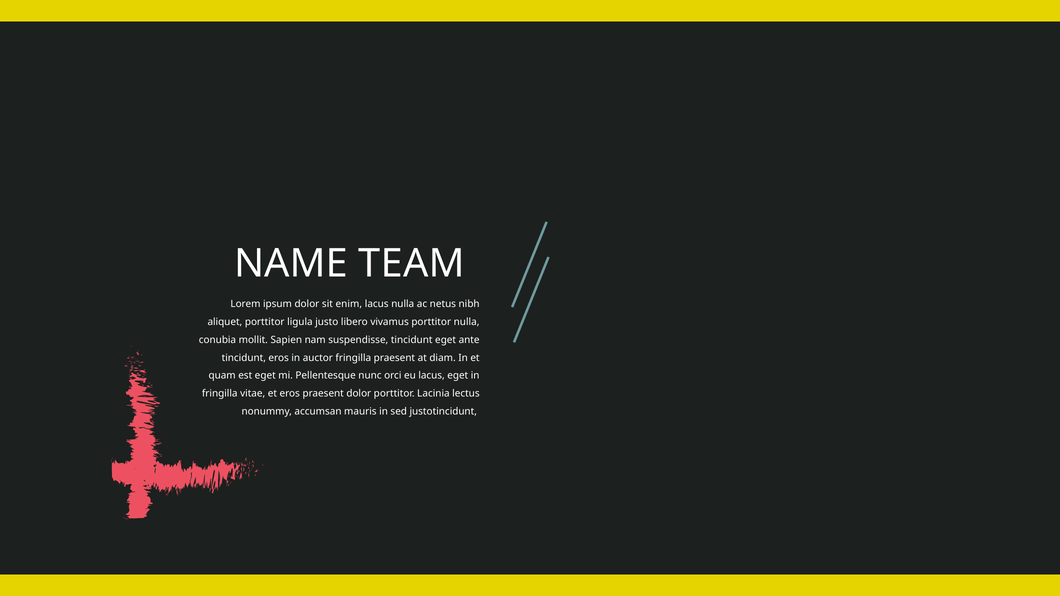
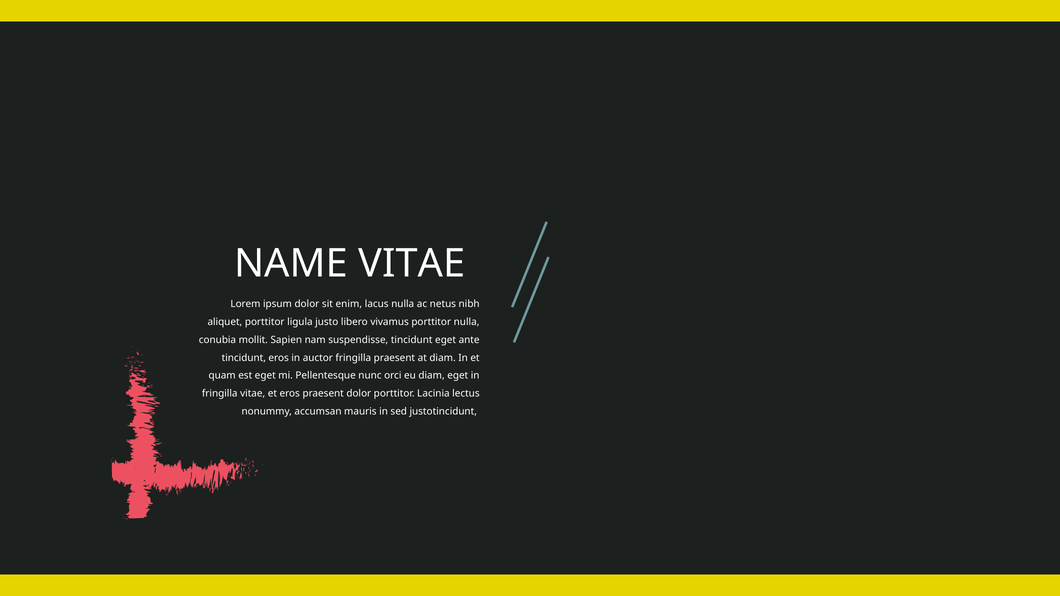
NAME TEAM: TEAM -> VITAE
eu lacus: lacus -> diam
